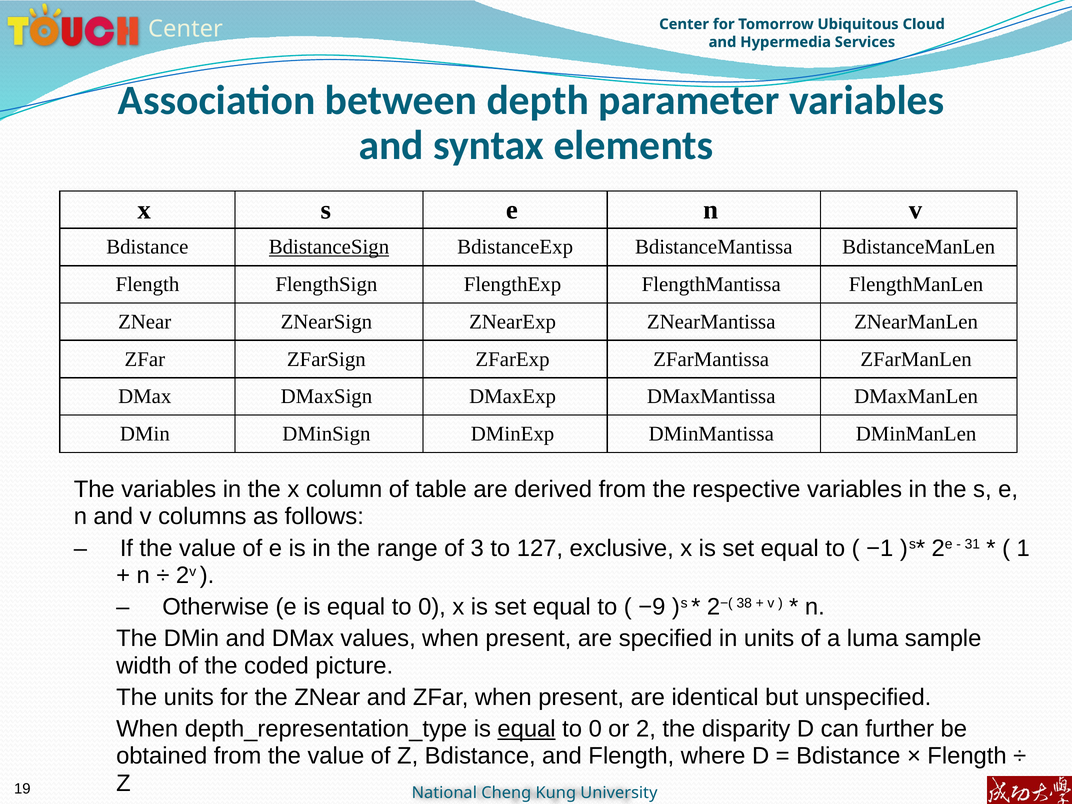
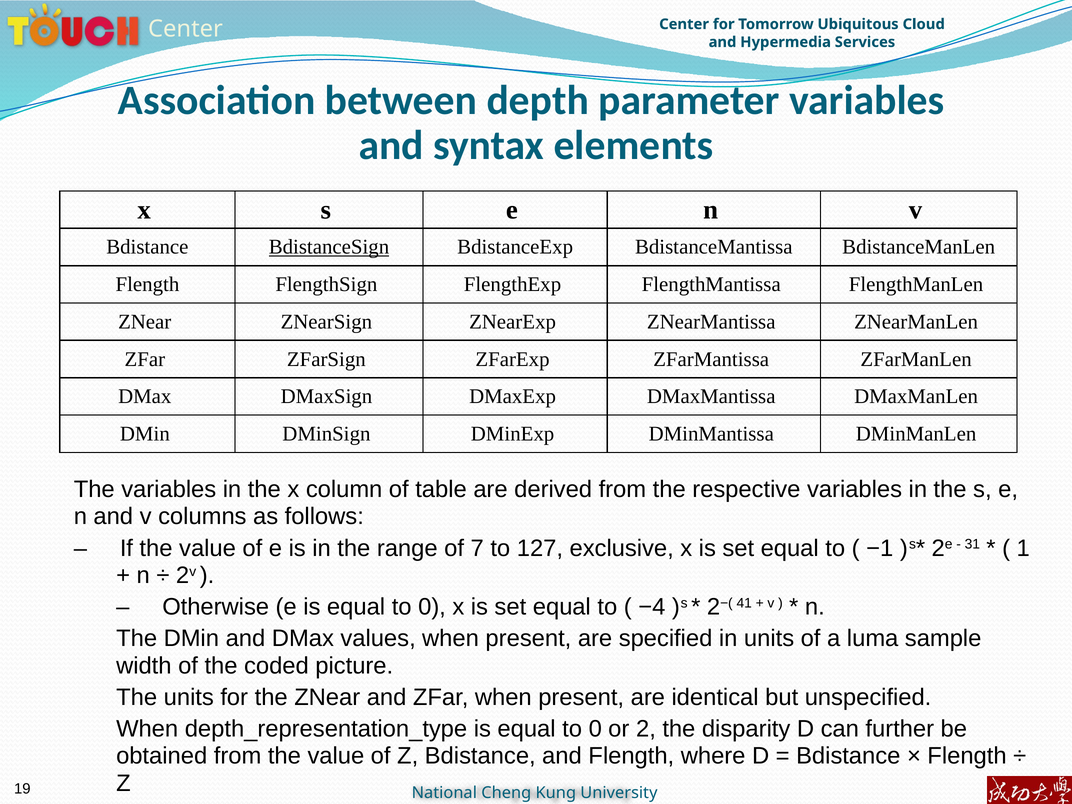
3: 3 -> 7
−9: −9 -> −4
38: 38 -> 41
equal at (527, 729) underline: present -> none
